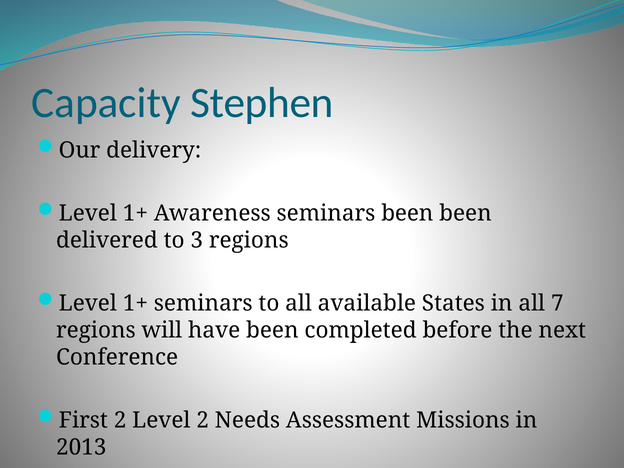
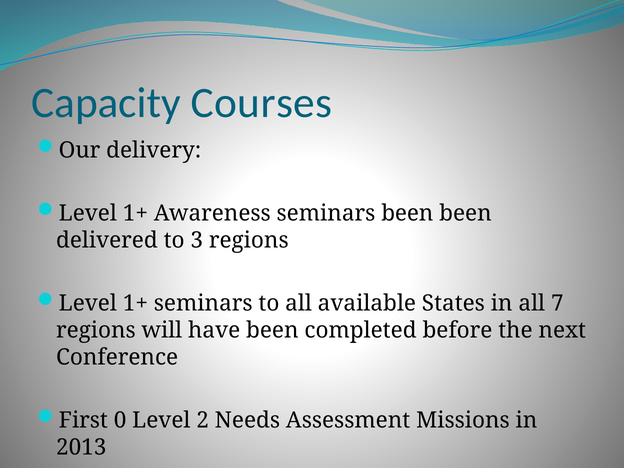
Stephen: Stephen -> Courses
First 2: 2 -> 0
